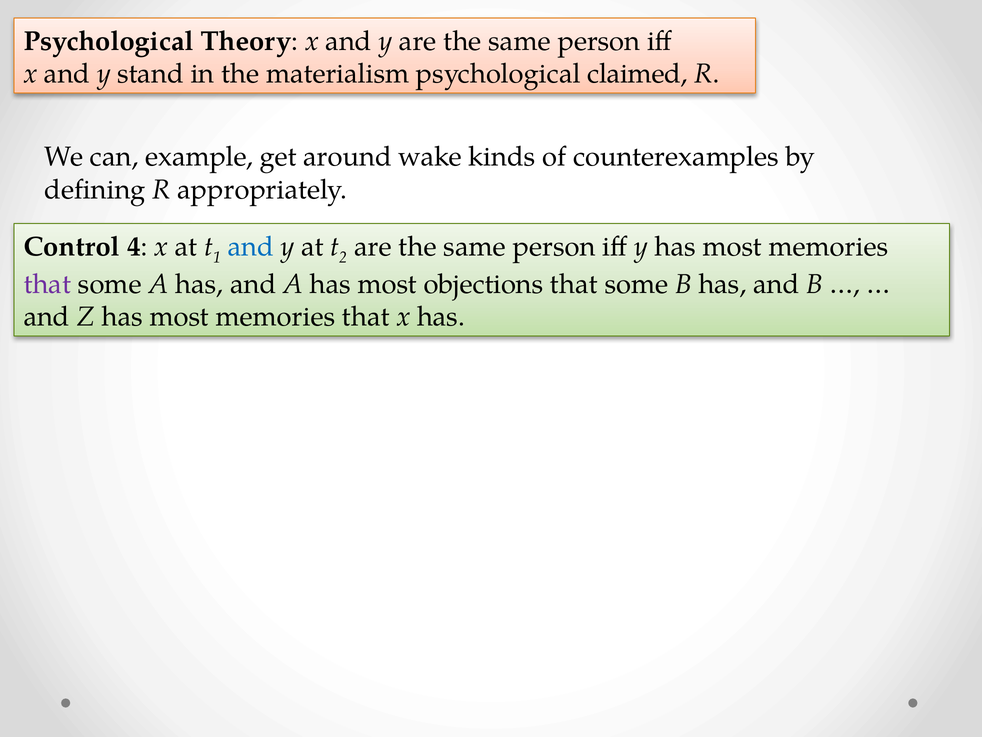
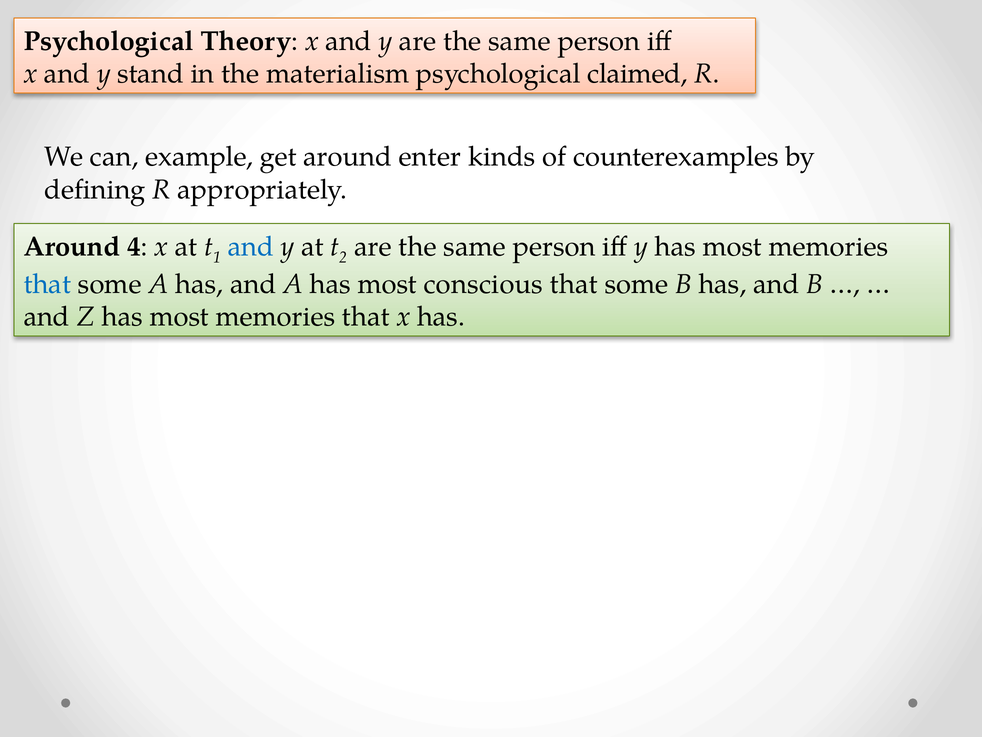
wake: wake -> enter
Control at (72, 247): Control -> Around
that at (47, 284) colour: purple -> blue
objections: objections -> conscious
